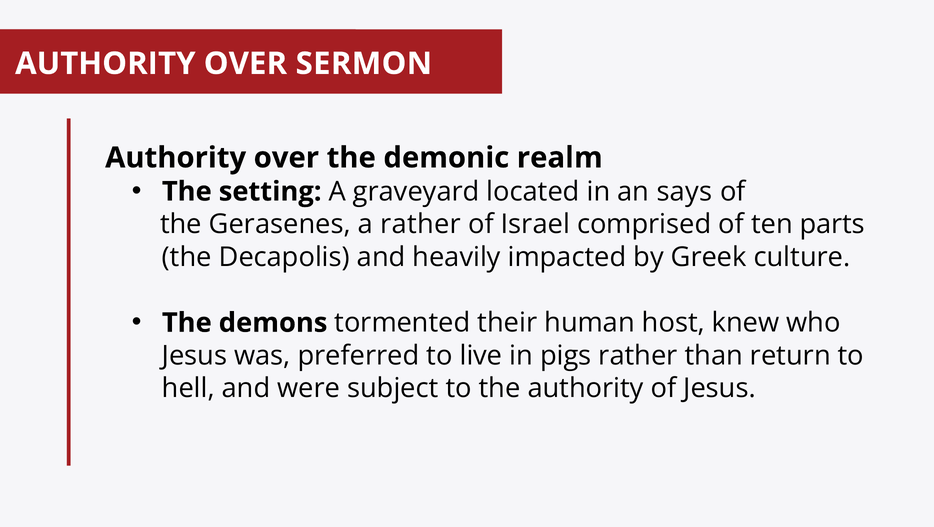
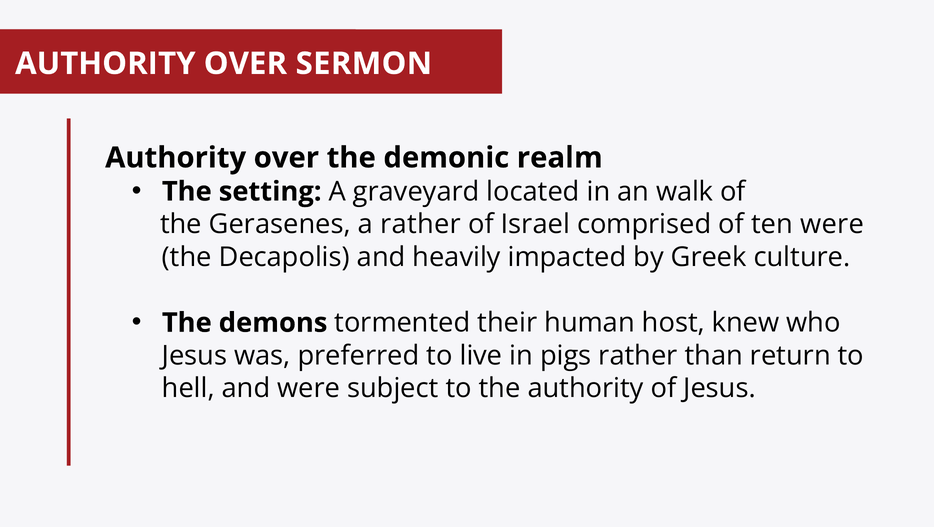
says: says -> walk
ten parts: parts -> were
